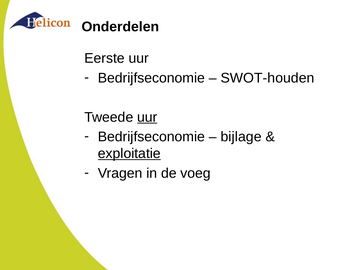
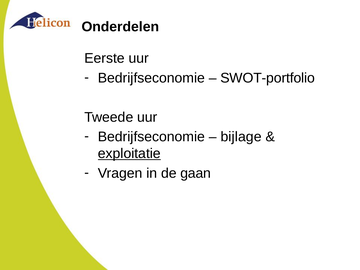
SWOT-houden: SWOT-houden -> SWOT-portfolio
uur at (147, 117) underline: present -> none
voeg: voeg -> gaan
